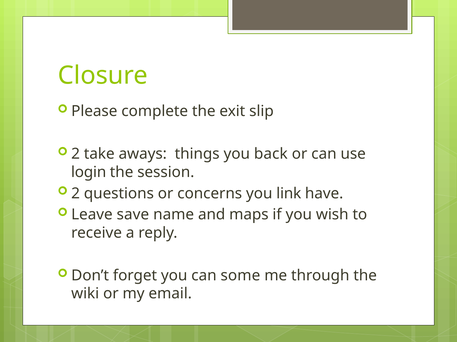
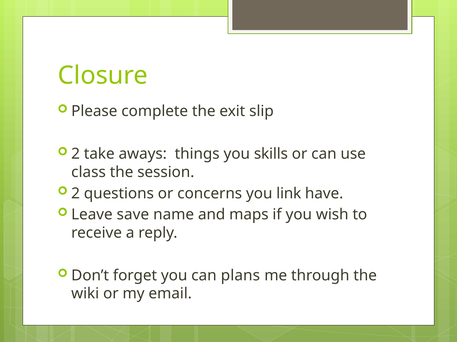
back: back -> skills
login: login -> class
some: some -> plans
